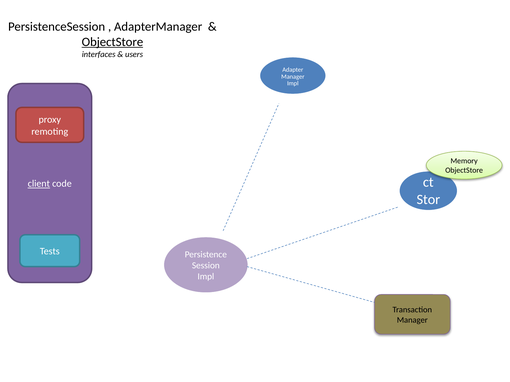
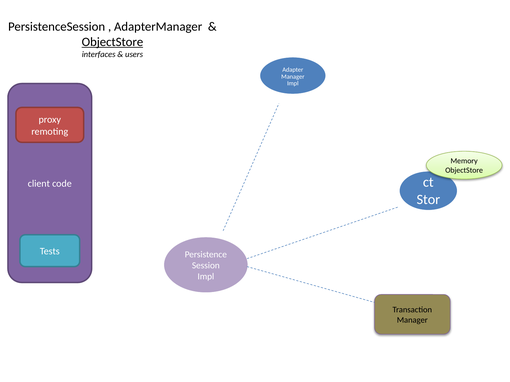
client underline: present -> none
